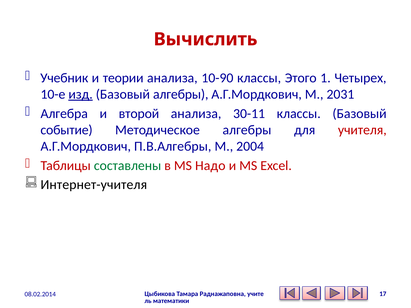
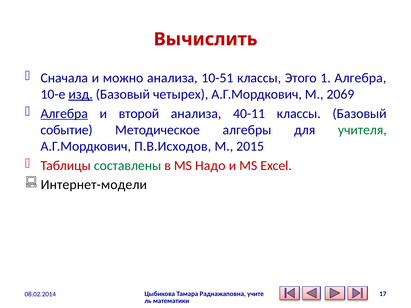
Учебник: Учебник -> Сначала
теории: теории -> можно
10-90: 10-90 -> 10-51
1 Четырех: Четырех -> Алгебра
Базовый алгебры: алгебры -> четырех
2031: 2031 -> 2069
Алгебра at (64, 114) underline: none -> present
30-11: 30-11 -> 40-11
учителя colour: red -> green
П.В.Алгебры: П.В.Алгебры -> П.В.Исходов
2004: 2004 -> 2015
Интернет-учителя: Интернет-учителя -> Интернет-модели
